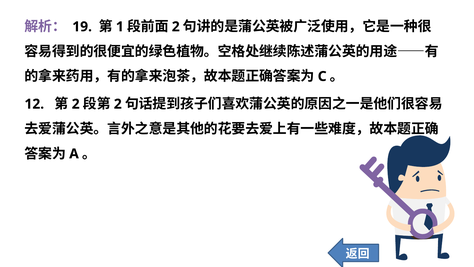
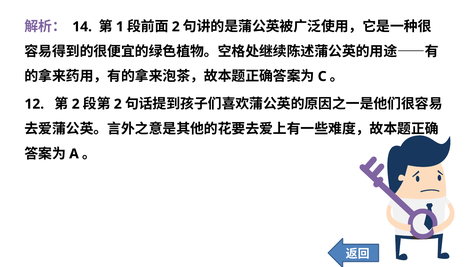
19: 19 -> 14
